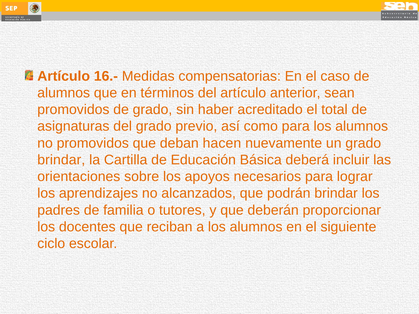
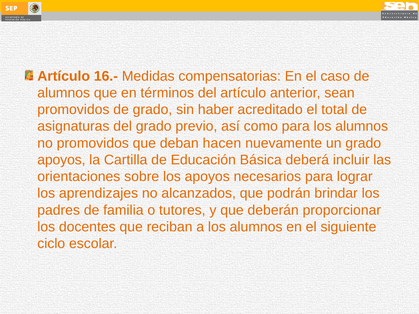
brindar at (61, 160): brindar -> apoyos
